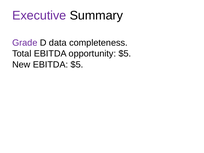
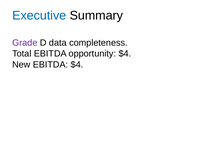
Executive colour: purple -> blue
opportunity $5: $5 -> $4
EBITDA $5: $5 -> $4
